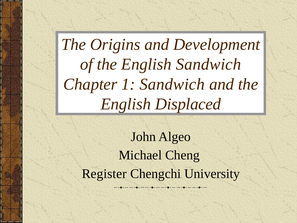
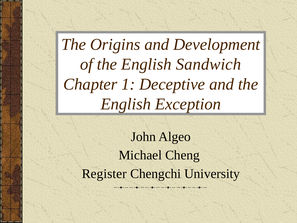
1 Sandwich: Sandwich -> Deceptive
Displaced: Displaced -> Exception
